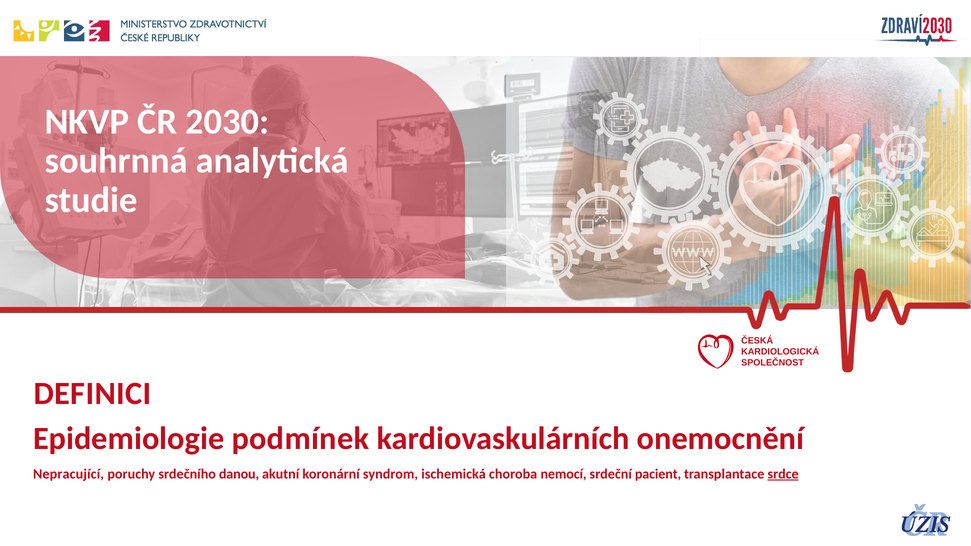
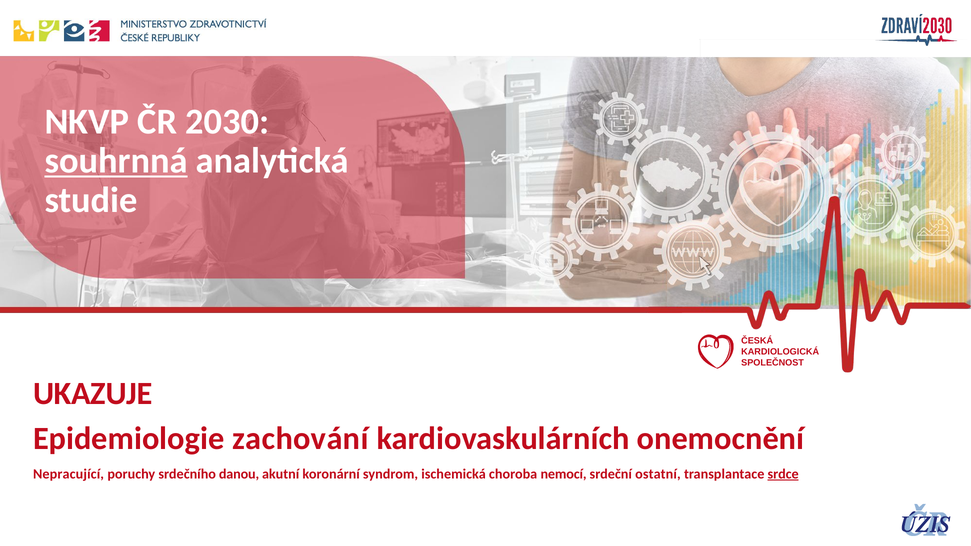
souhrnná underline: none -> present
DEFINICI: DEFINICI -> UKAZUJE
podmínek: podmínek -> zachování
pacient: pacient -> ostatní
